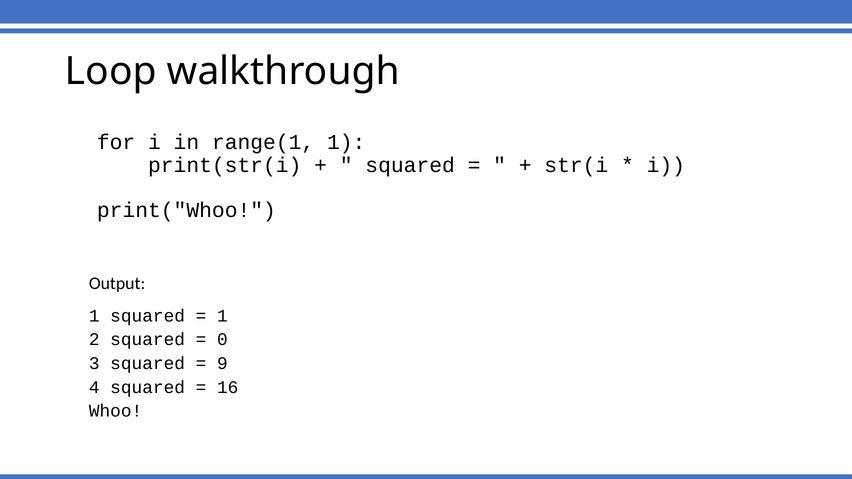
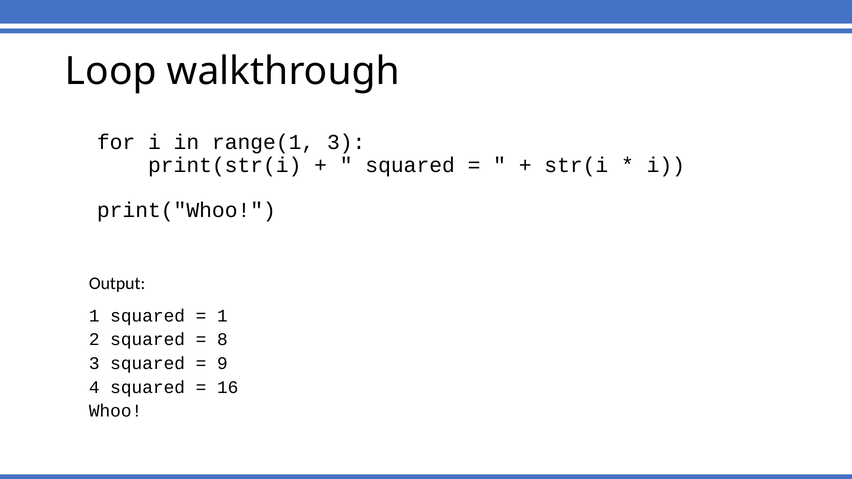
range(1 1: 1 -> 3
0: 0 -> 8
